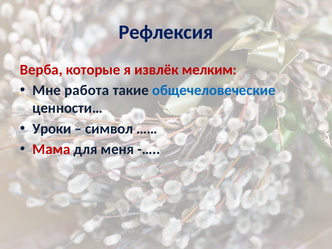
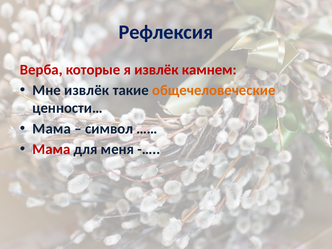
мелким: мелким -> камнем
Мне работа: работа -> извлёк
общечеловеческие colour: blue -> orange
Уроки at (52, 129): Уроки -> Мама
